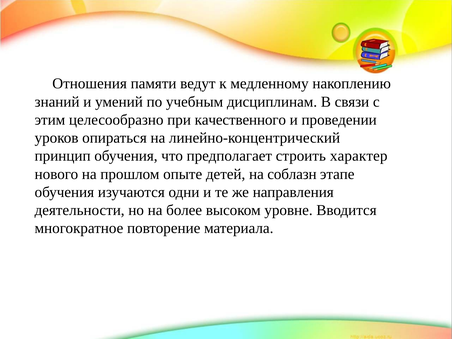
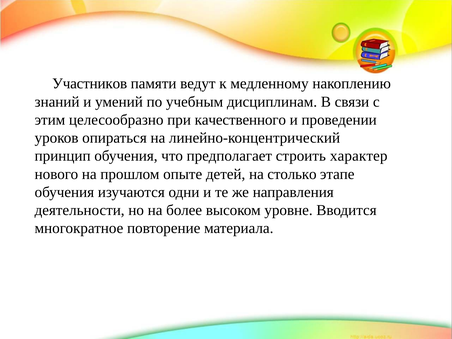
Отношения: Отношения -> Участников
соблазн: соблазн -> столько
